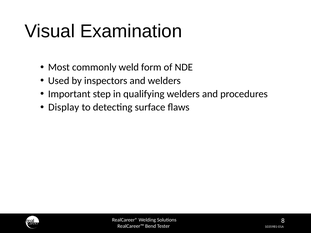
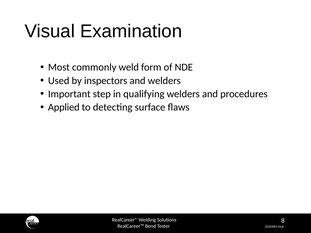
Display: Display -> Applied
